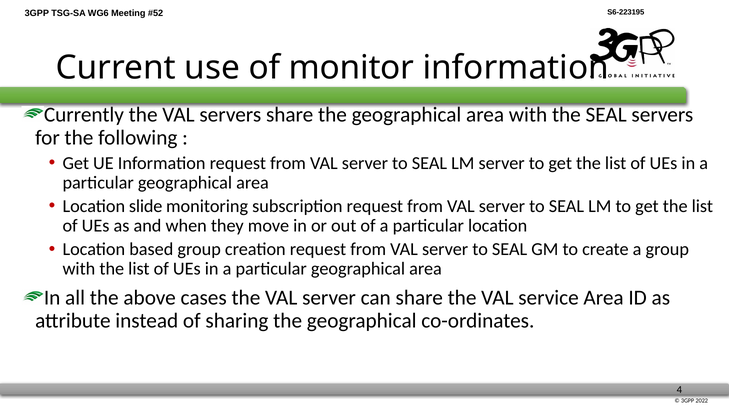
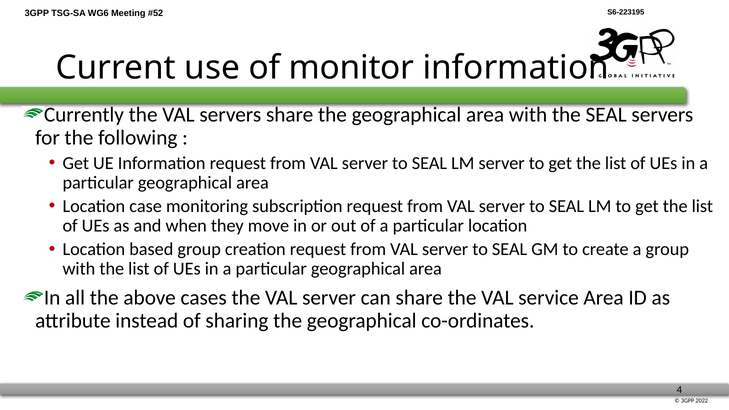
slide: slide -> case
